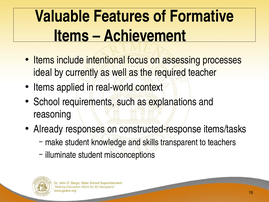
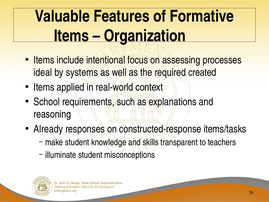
Achievement: Achievement -> Organization
currently: currently -> systems
teacher: teacher -> created
